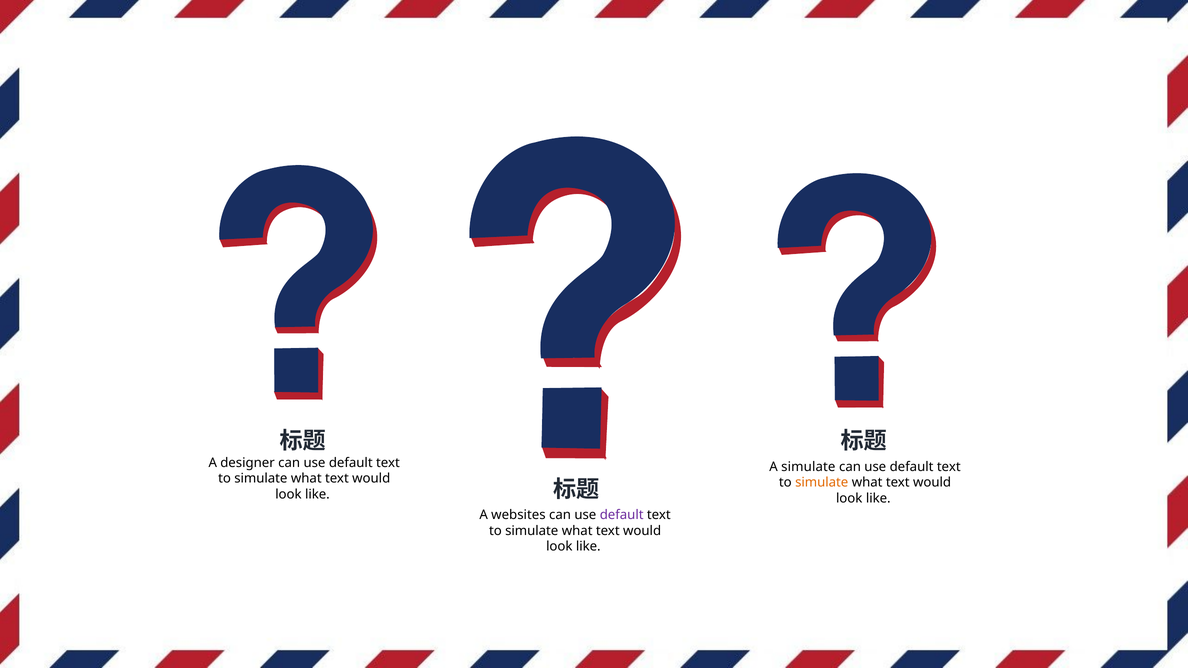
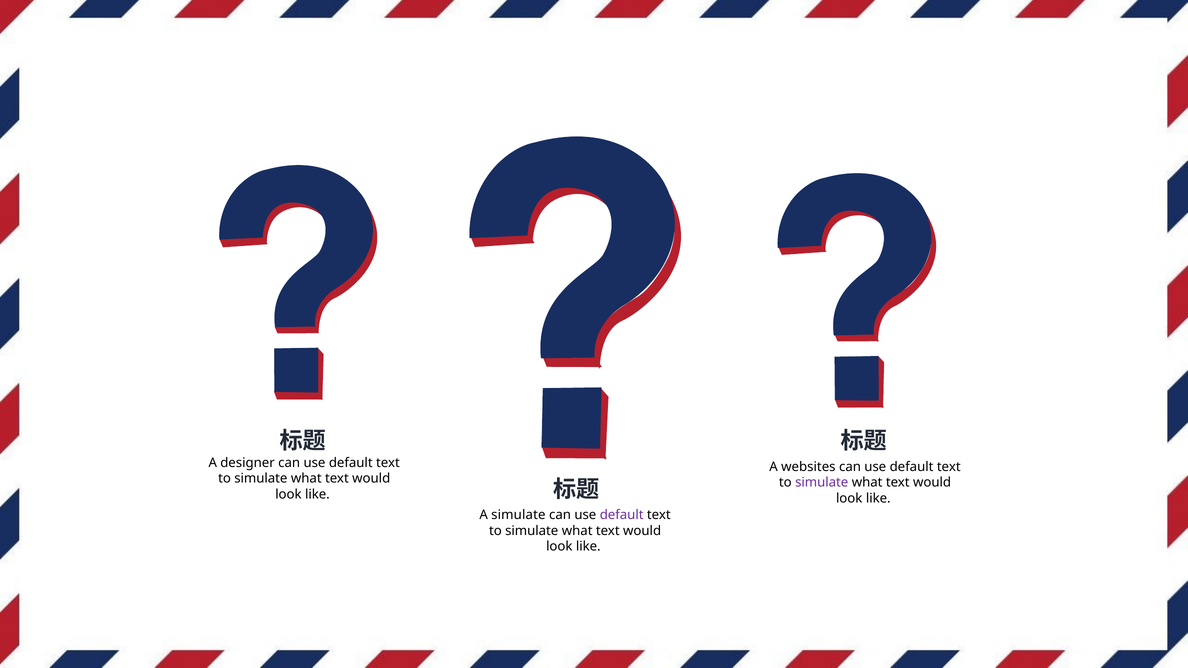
A simulate: simulate -> websites
simulate at (822, 483) colour: orange -> purple
A websites: websites -> simulate
